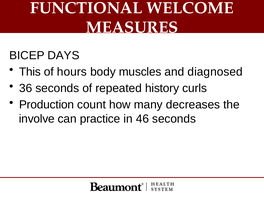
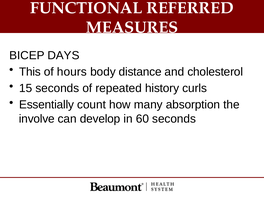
WELCOME: WELCOME -> REFERRED
muscles: muscles -> distance
diagnosed: diagnosed -> cholesterol
36: 36 -> 15
Production: Production -> Essentially
decreases: decreases -> absorption
practice: practice -> develop
46: 46 -> 60
